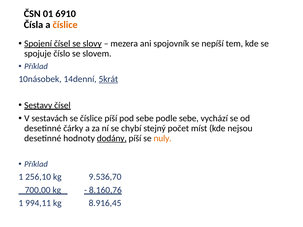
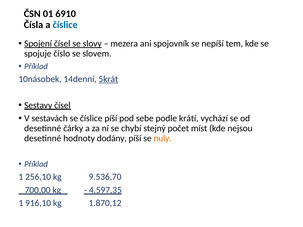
číslice at (65, 25) colour: orange -> blue
podle sebe: sebe -> krátí
dodány underline: present -> none
8.160,76: 8.160,76 -> 4.597,35
994,11: 994,11 -> 916,10
8.916,45: 8.916,45 -> 1.870,12
